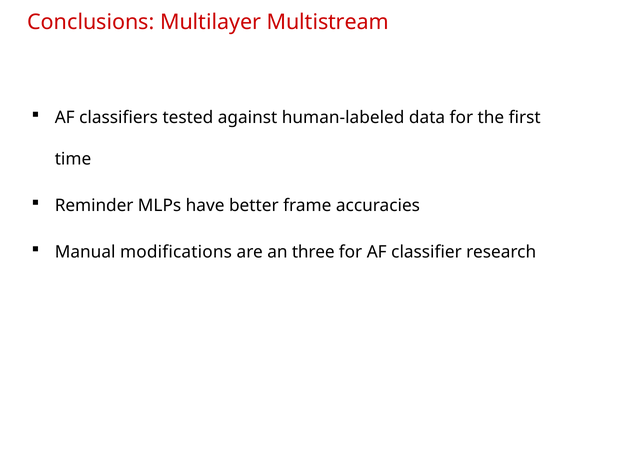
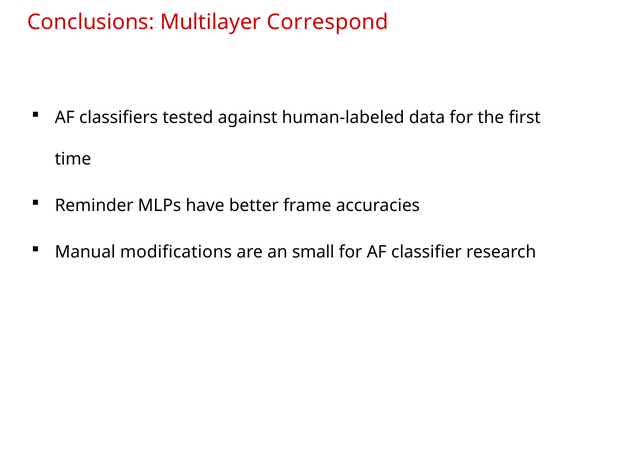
Multistream: Multistream -> Correspond
three: three -> small
